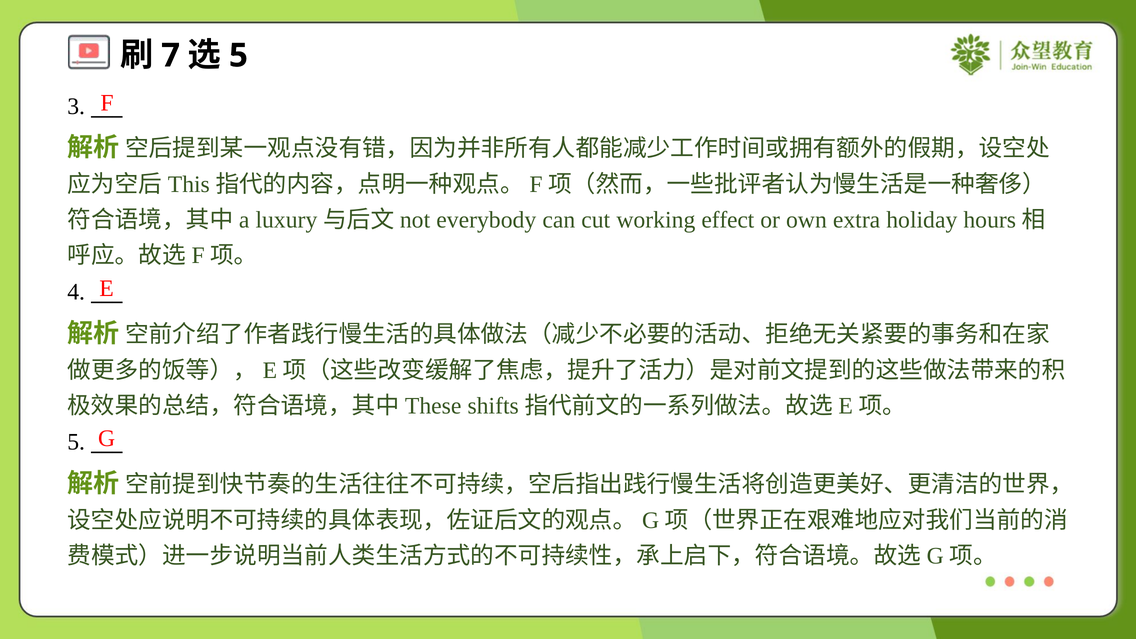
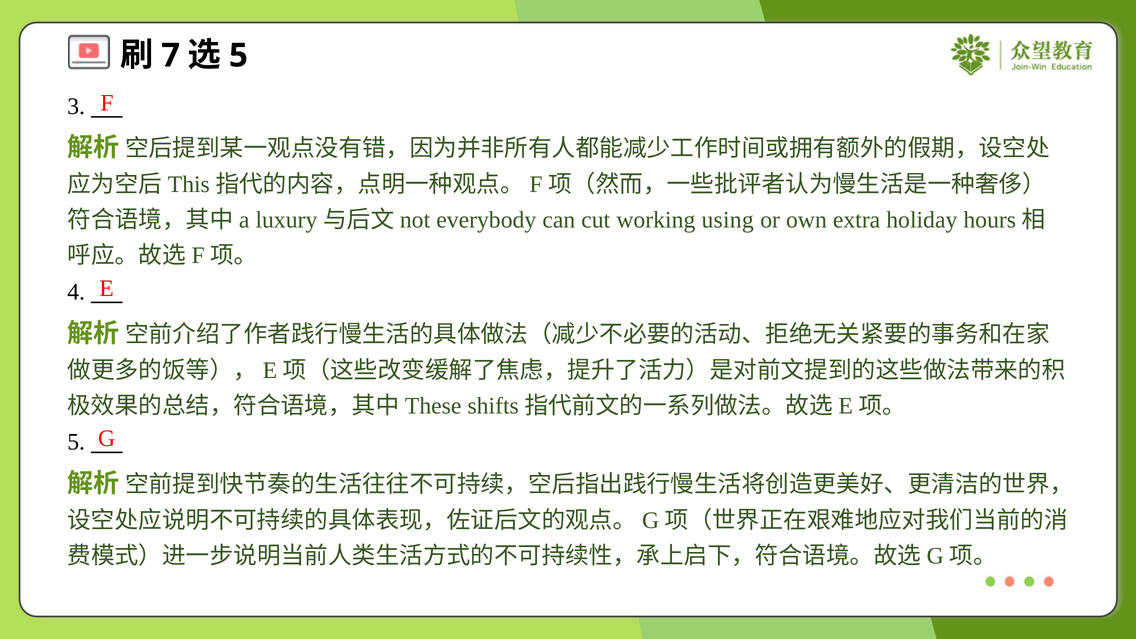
effect: effect -> using
